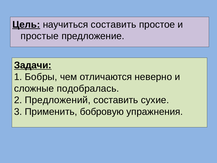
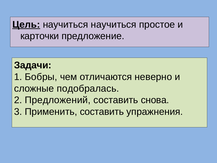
научиться составить: составить -> научиться
простые: простые -> карточки
Задачи underline: present -> none
сухие: сухие -> снова
Применить бобровую: бобровую -> составить
